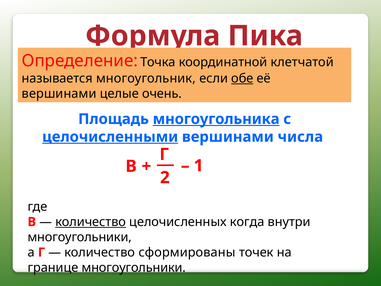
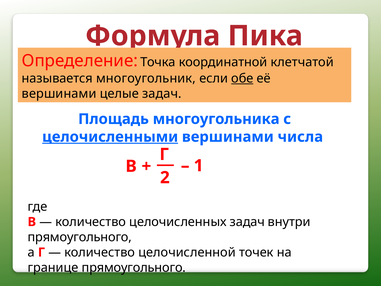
целые очень: очень -> задач
многоугольника underline: present -> none
количество at (91, 222) underline: present -> none
целочисленных когда: когда -> задач
многоугольники at (80, 237): многоугольники -> прямоугольного
сформированы: сформированы -> целочисленной
границе многоугольники: многоугольники -> прямоугольного
